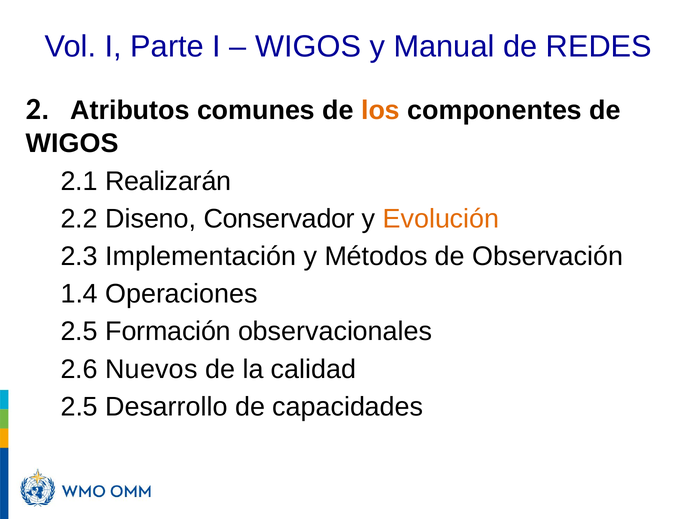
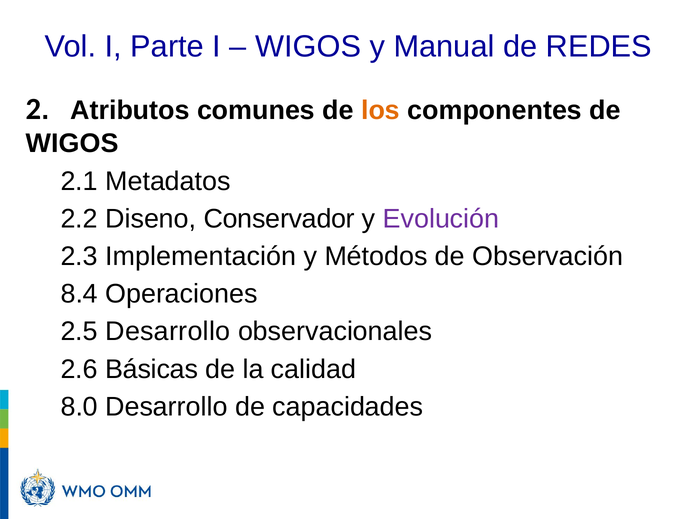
Realizarán: Realizarán -> Metadatos
Evolución colour: orange -> purple
1.4: 1.4 -> 8.4
2.5 Formación: Formación -> Desarrollo
Nuevos: Nuevos -> Básicas
2.5 at (79, 407): 2.5 -> 8.0
